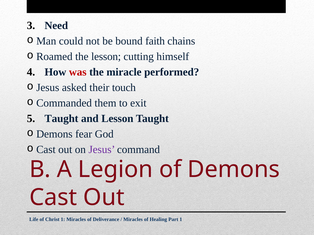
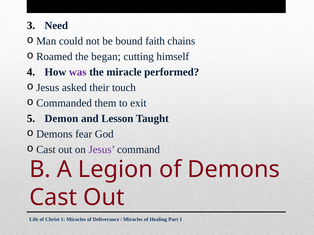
the lesson: lesson -> began
was colour: red -> purple
Taught at (61, 119): Taught -> Demon
